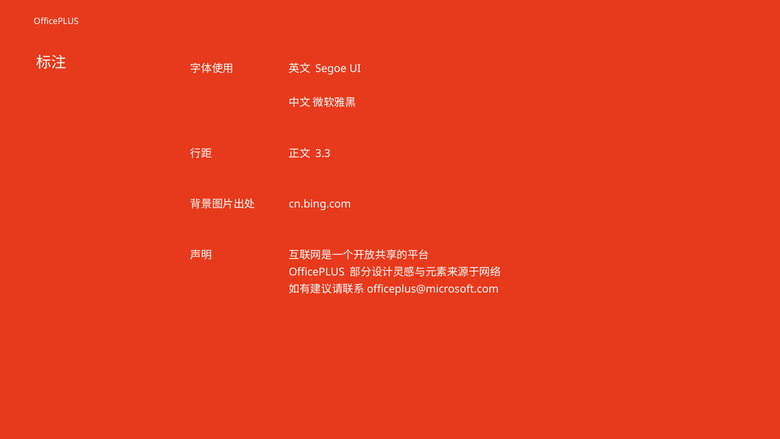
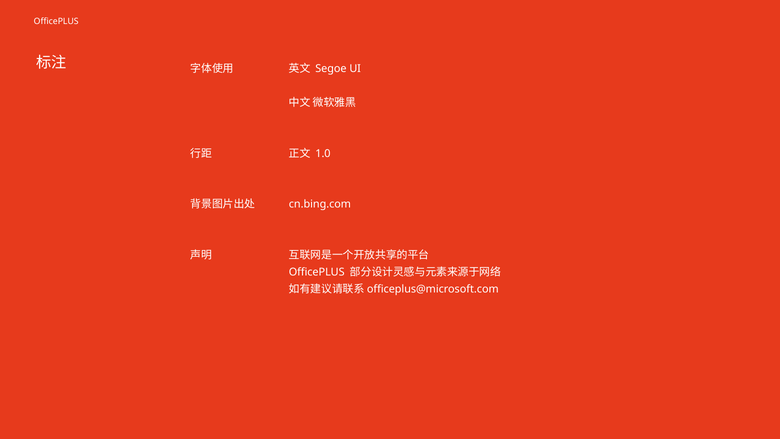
3.3: 3.3 -> 1.0
